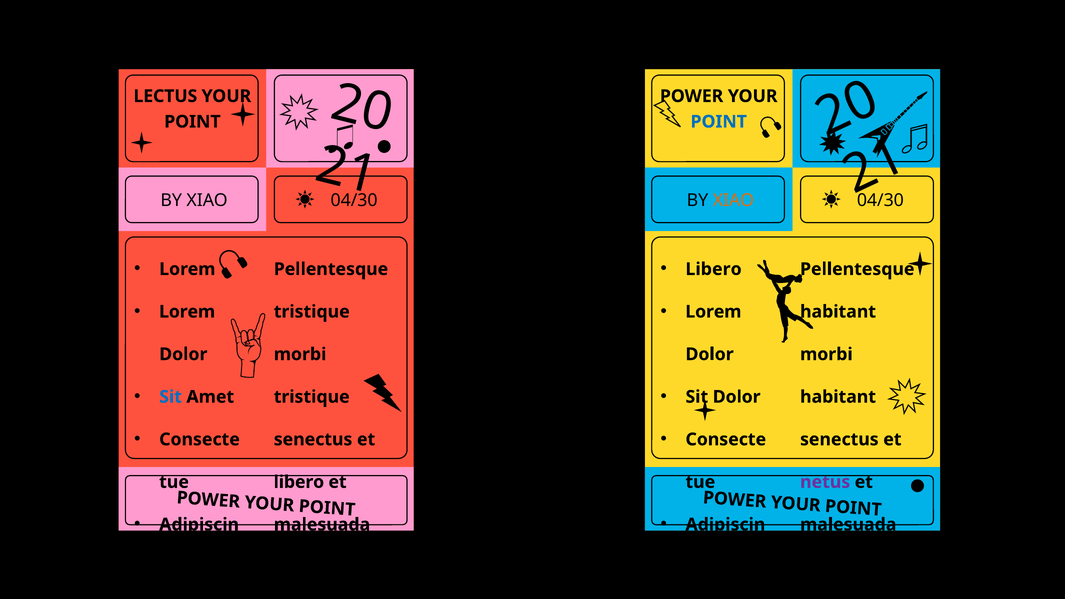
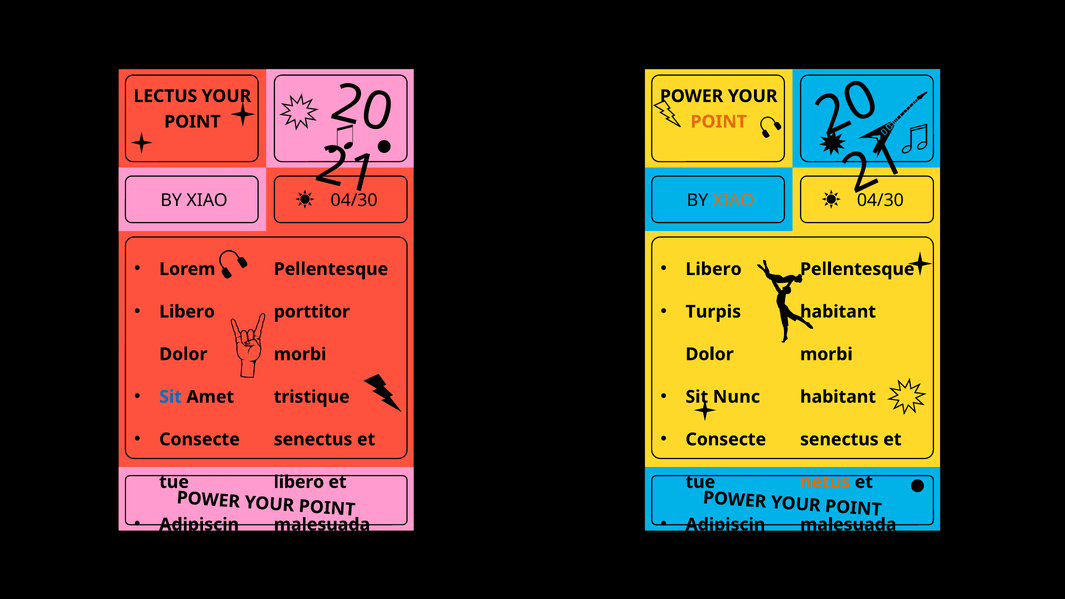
POINT at (719, 122) colour: blue -> orange
Lorem at (187, 312): Lorem -> Libero
Lorem at (713, 312): Lorem -> Turpis
tristique at (312, 312): tristique -> porttitor
Sit Dolor: Dolor -> Nunc
netus colour: purple -> orange
